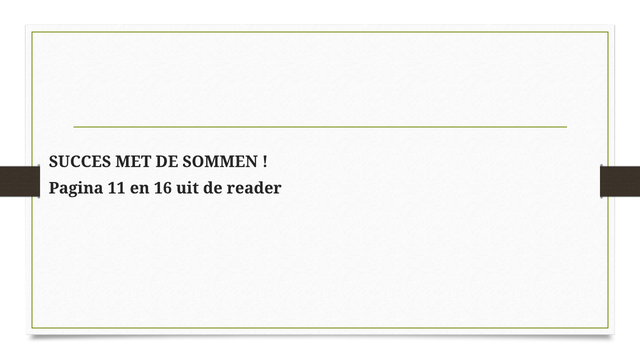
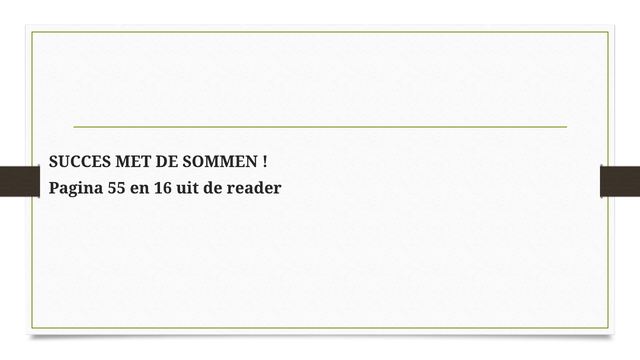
11: 11 -> 55
